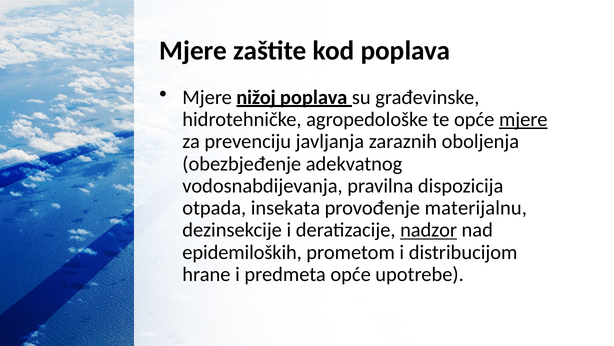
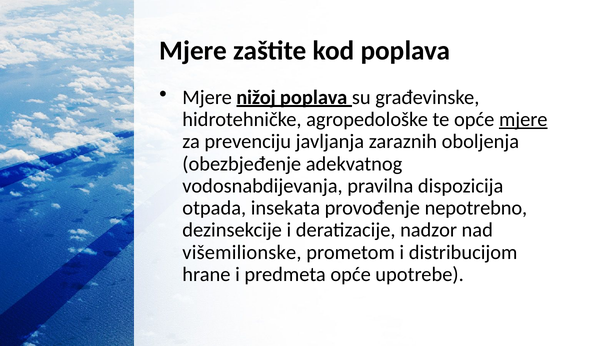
materijalnu: materijalnu -> nepotrebno
nadzor underline: present -> none
epidemiloških: epidemiloških -> višemilionske
